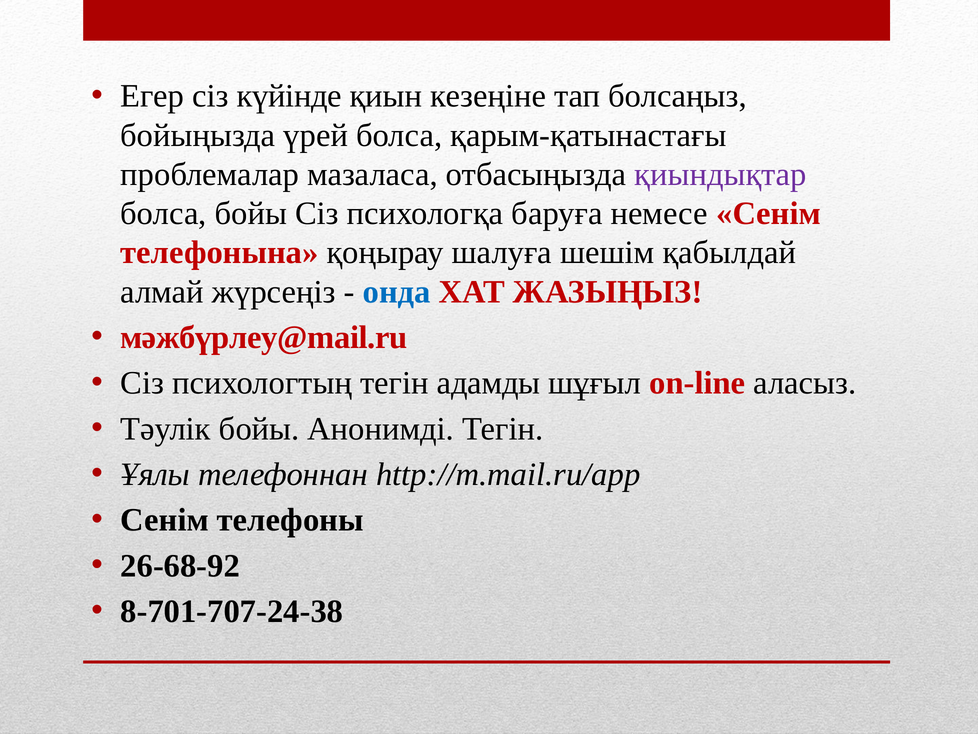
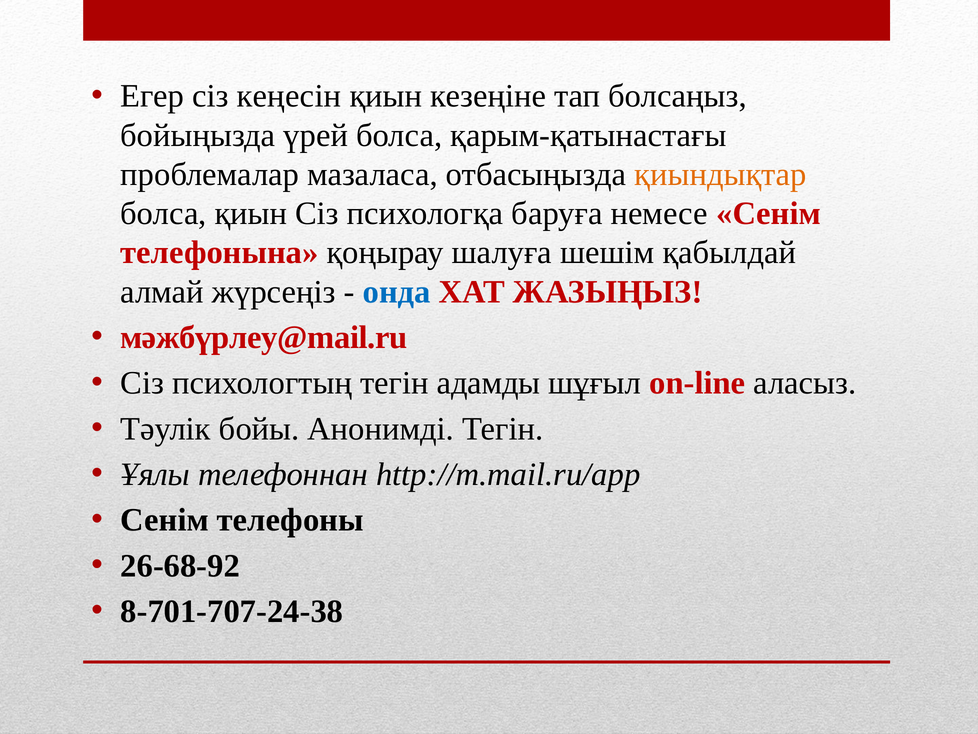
күйінде: күйінде -> кеңесін
қиындықтар colour: purple -> orange
болса бойы: бойы -> қиын
